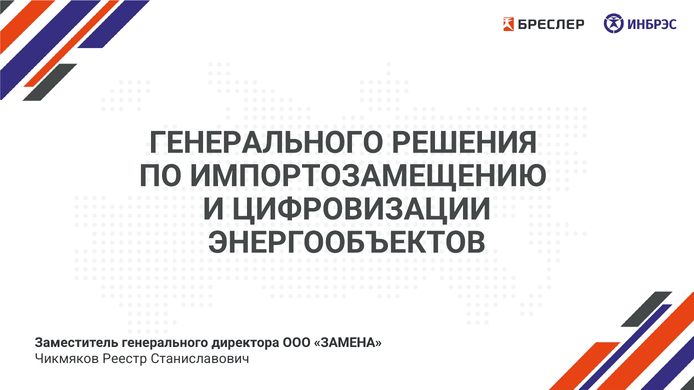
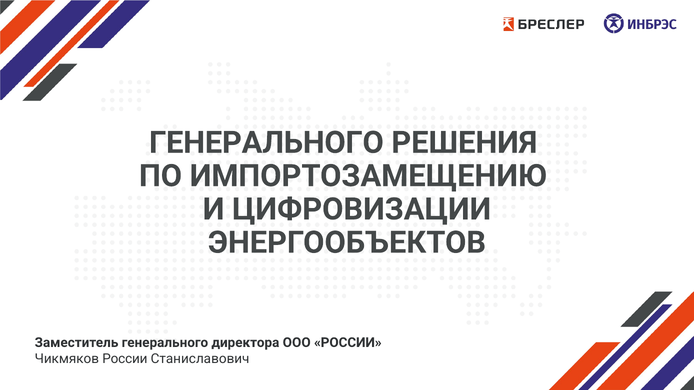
ООО ЗАМЕНА: ЗАМЕНА -> РОССИИ
Чикмяков Реестр: Реестр -> России
